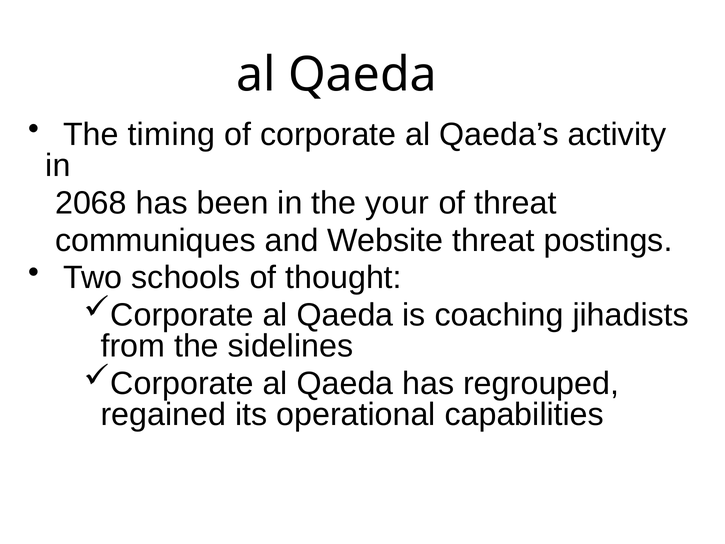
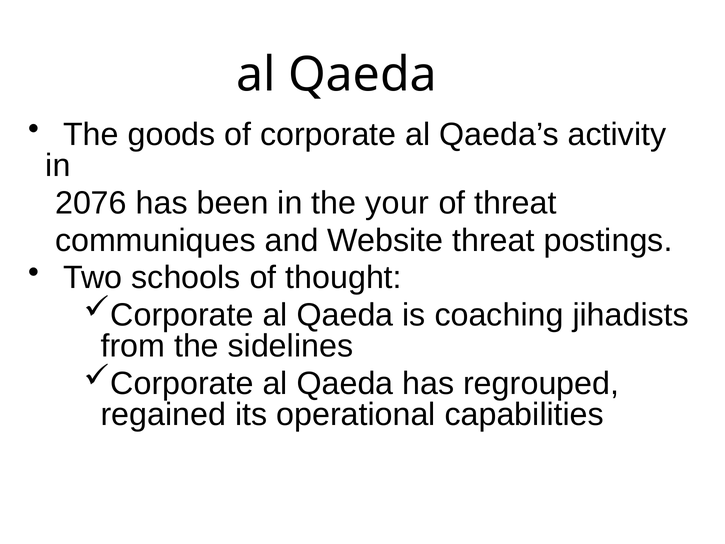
timing: timing -> goods
2068: 2068 -> 2076
